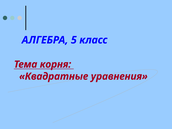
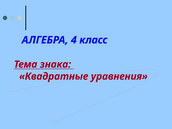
5: 5 -> 4
корня: корня -> знака
